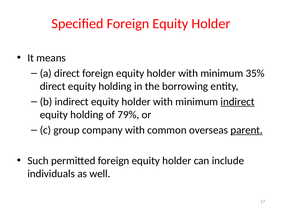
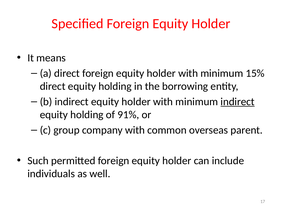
35%: 35% -> 15%
79%: 79% -> 91%
parent underline: present -> none
